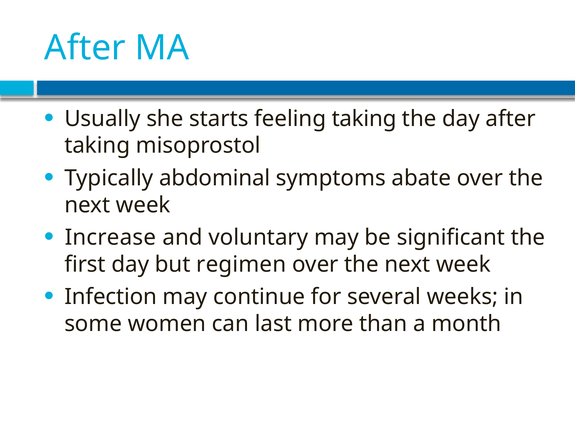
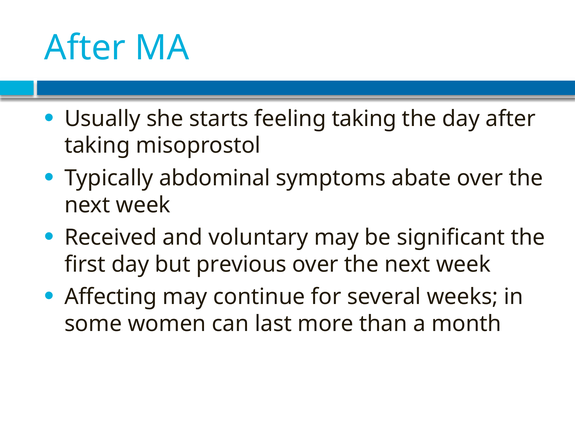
Increase: Increase -> Received
regimen: regimen -> previous
Infection: Infection -> Affecting
